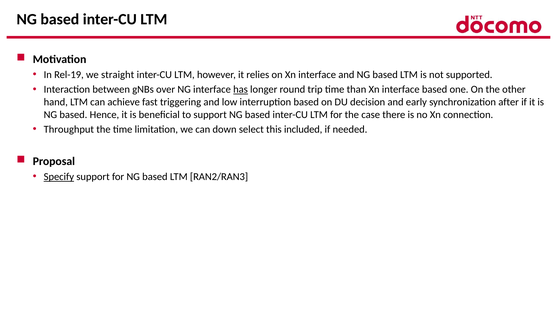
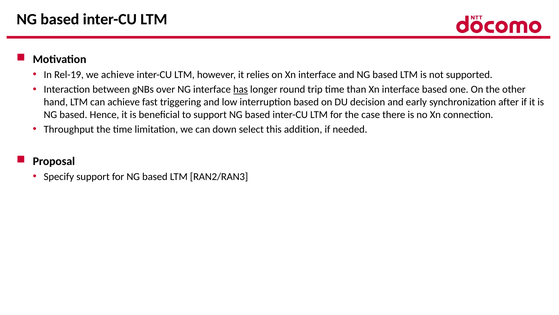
we straight: straight -> achieve
included: included -> addition
Specify underline: present -> none
